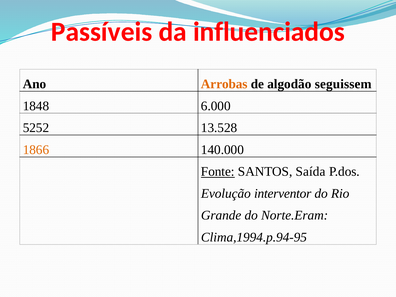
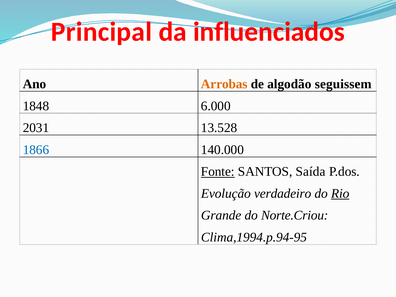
Passíveis: Passíveis -> Principal
5252: 5252 -> 2031
1866 colour: orange -> blue
interventor: interventor -> verdadeiro
Rio underline: none -> present
Norte.Eram: Norte.Eram -> Norte.Criou
